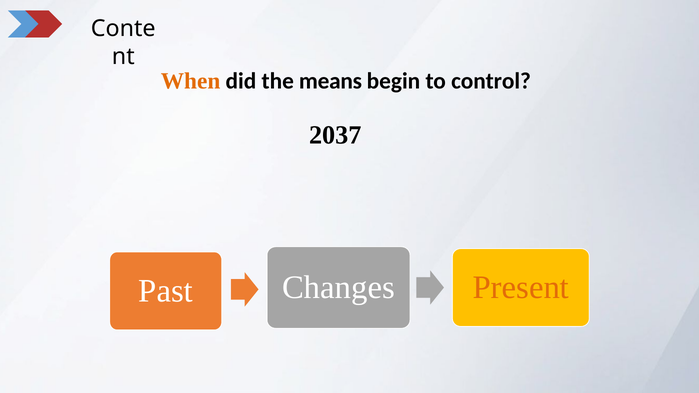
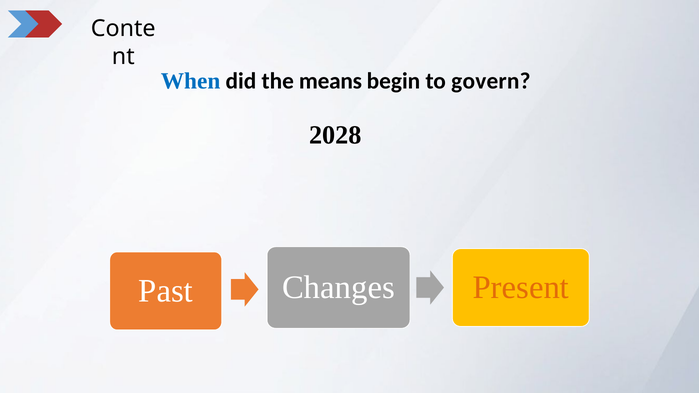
When colour: orange -> blue
control: control -> govern
2037: 2037 -> 2028
